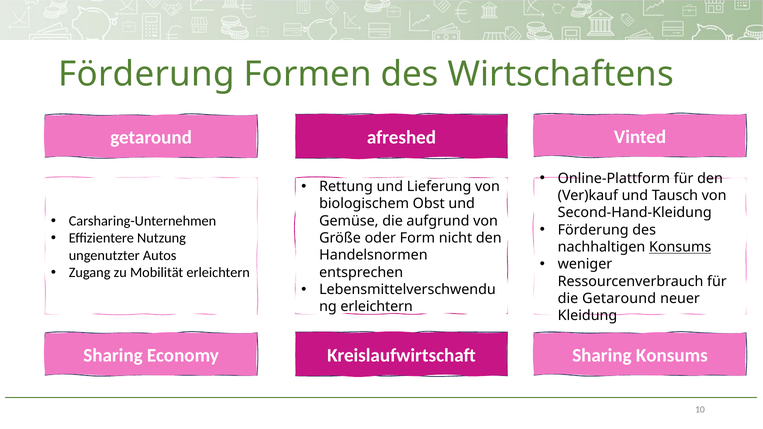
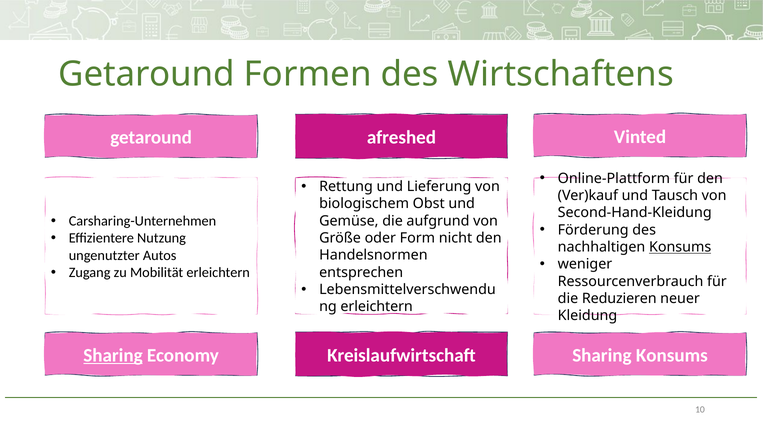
Förderung at (146, 74): Förderung -> Getaround
die Getaround: Getaround -> Reduzieren
Sharing at (113, 355) underline: none -> present
